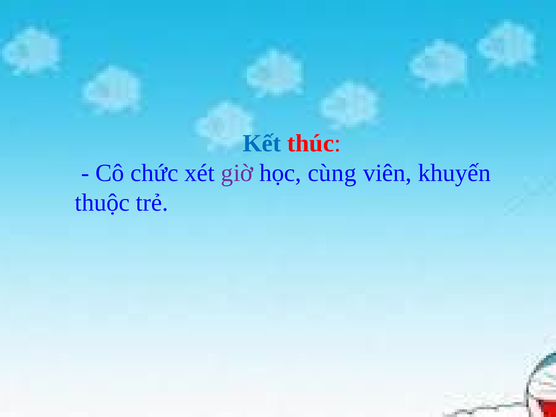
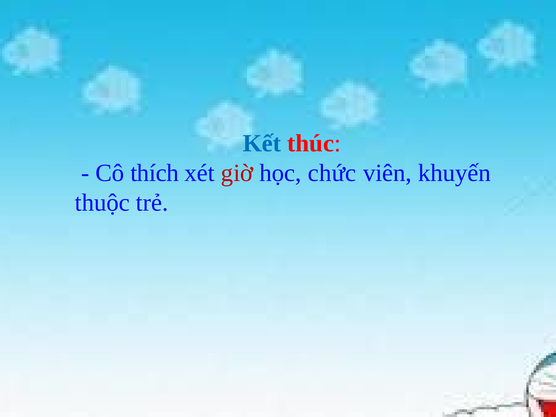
chức: chức -> thích
giờ colour: purple -> red
cùng: cùng -> chức
